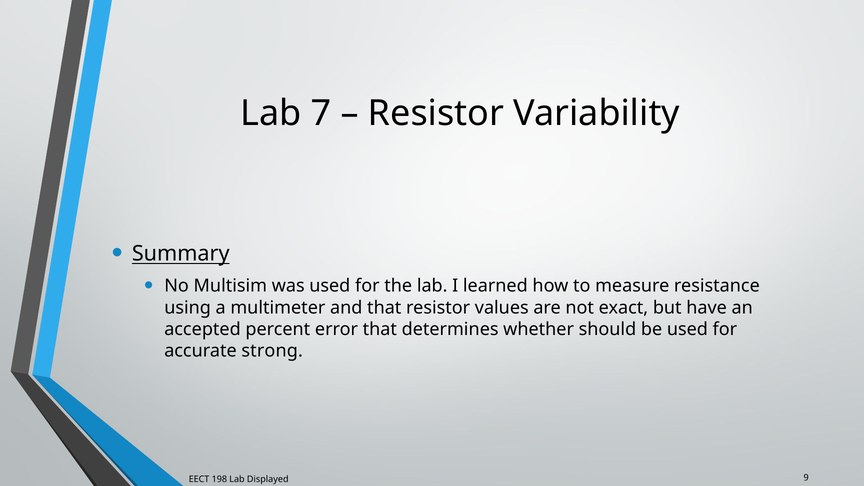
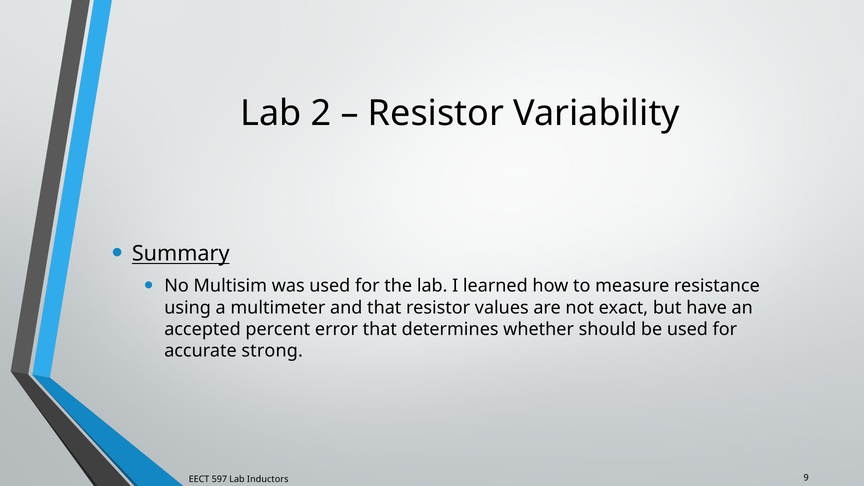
7: 7 -> 2
198: 198 -> 597
Displayed: Displayed -> Inductors
